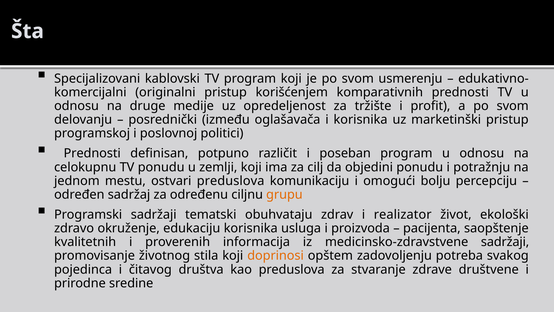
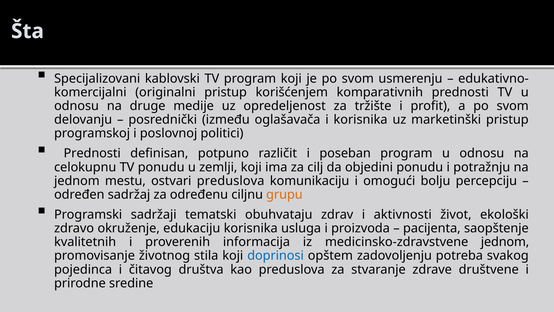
realizator: realizator -> aktivnosti
medicinsko-zdravstvene sadržaji: sadržaji -> jednom
doprinosi colour: orange -> blue
